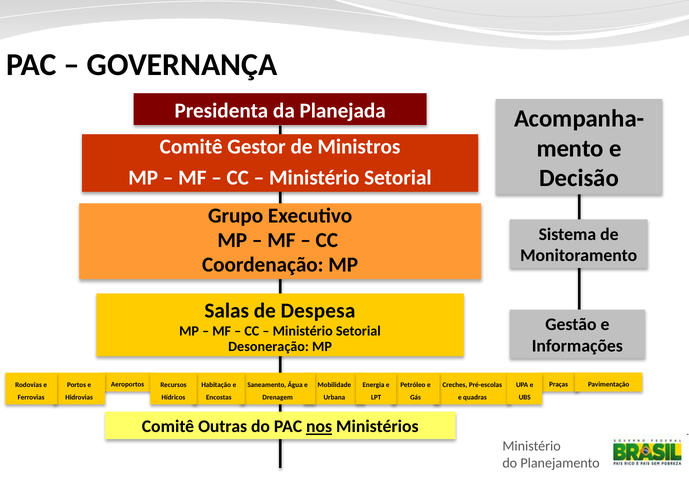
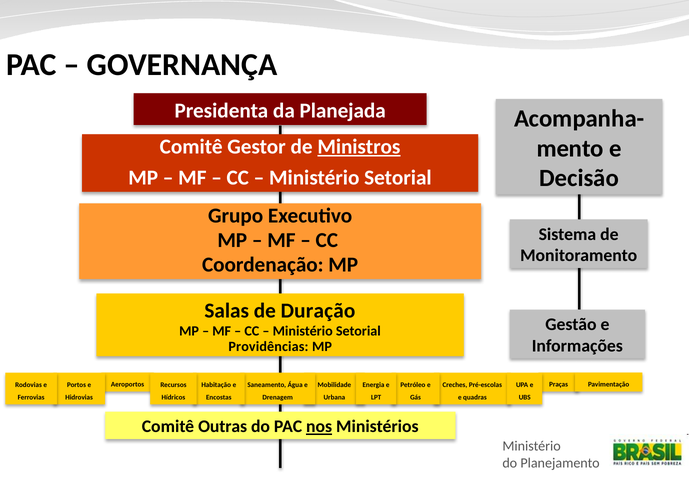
Ministros underline: none -> present
Despesa: Despesa -> Duração
Desoneração: Desoneração -> Providências
